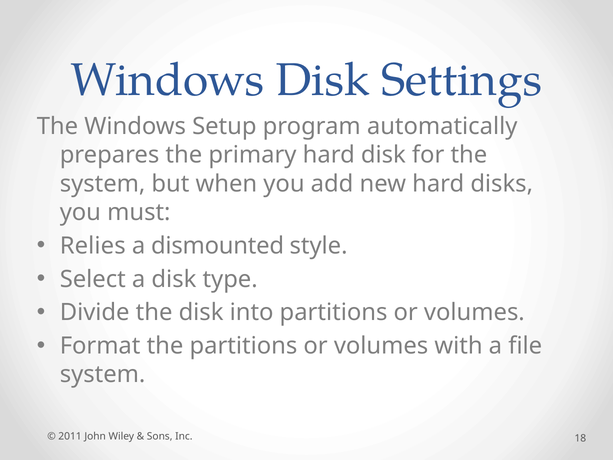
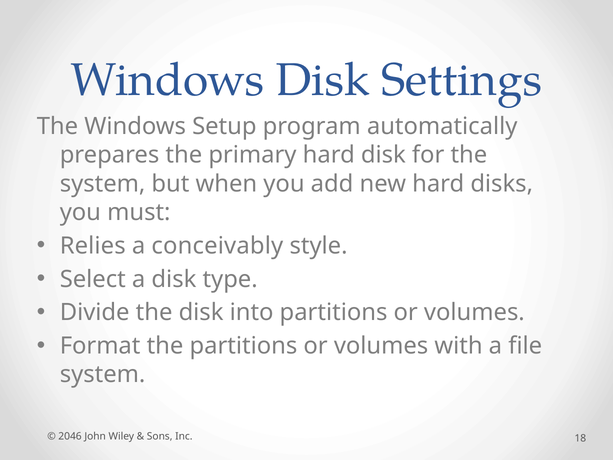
dismounted: dismounted -> conceivably
2011: 2011 -> 2046
